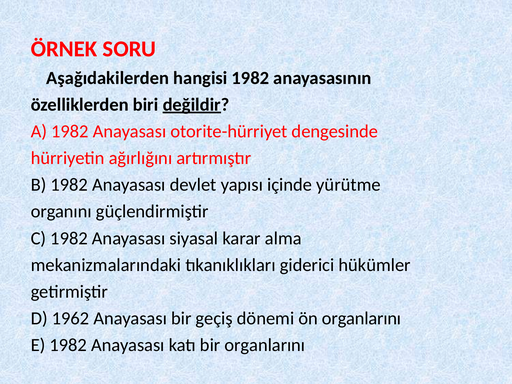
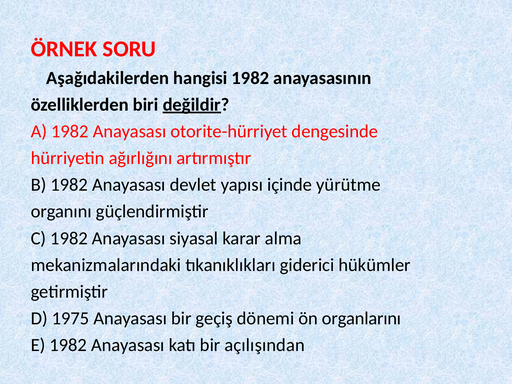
1962: 1962 -> 1975
bir organlarını: organlarını -> açılışından
